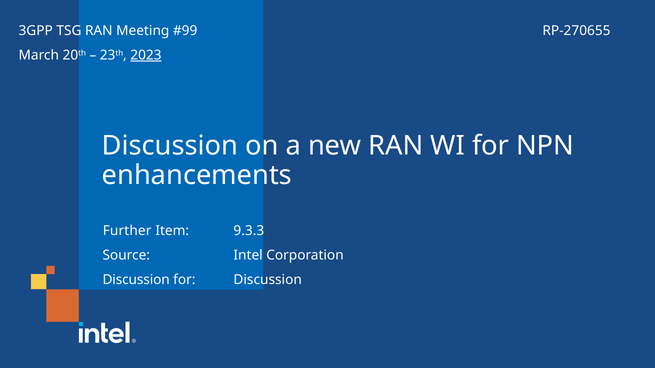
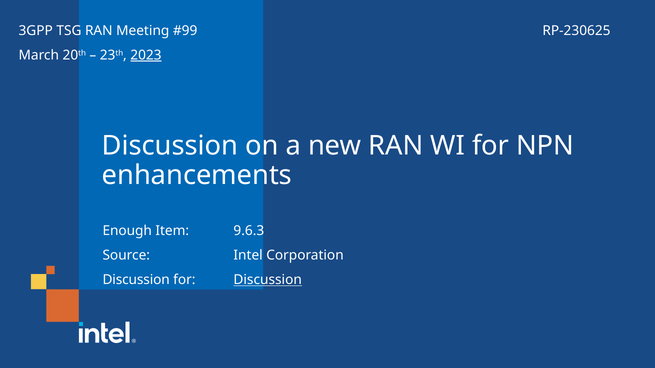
RP-270655: RP-270655 -> RP-230625
Further: Further -> Enough
9.3.3: 9.3.3 -> 9.6.3
Discussion at (268, 280) underline: none -> present
